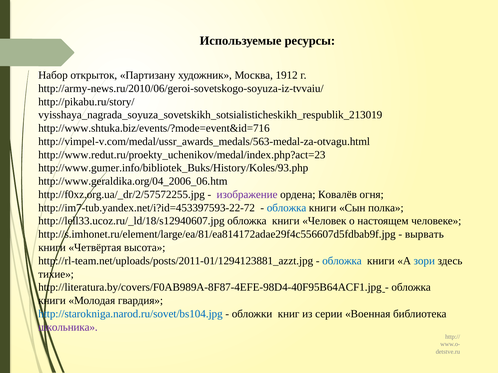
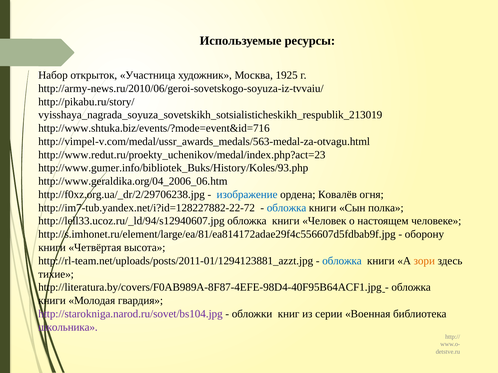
Партизану: Партизану -> Участница
1912: 1912 -> 1925
http://f0xz.org.ua/_dr/2/57572255.jpg: http://f0xz.org.ua/_dr/2/57572255.jpg -> http://f0xz.org.ua/_dr/2/29706238.jpg
изображение colour: purple -> blue
http://im7-tub.yandex.net/i?id=453397593-22-72: http://im7-tub.yandex.net/i?id=453397593-22-72 -> http://im7-tub.yandex.net/i?id=128227882-22-72
http://lell33.ucoz.ru/_ld/18/s12940607.jpg: http://lell33.ucoz.ru/_ld/18/s12940607.jpg -> http://lell33.ucoz.ru/_ld/94/s12940607.jpg
вырвать: вырвать -> оборону
зори colour: blue -> orange
http://starokniga.narod.ru/sovet/bs104.jpg colour: blue -> purple
